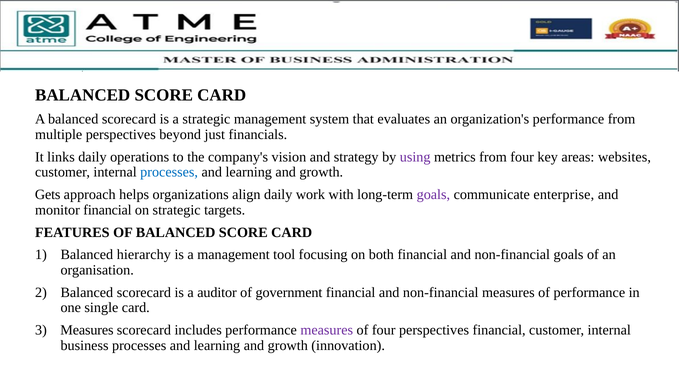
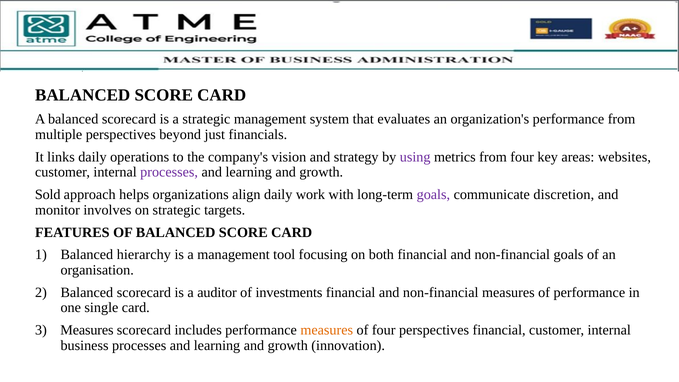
processes at (169, 172) colour: blue -> purple
Gets: Gets -> Sold
enterprise: enterprise -> discretion
monitor financial: financial -> involves
government: government -> investments
measures at (327, 330) colour: purple -> orange
